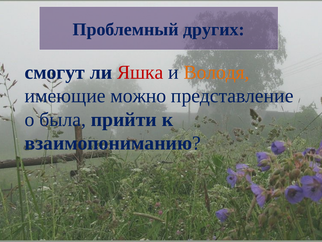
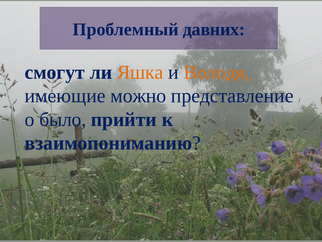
других: других -> давних
Яшка colour: red -> orange
была: была -> было
